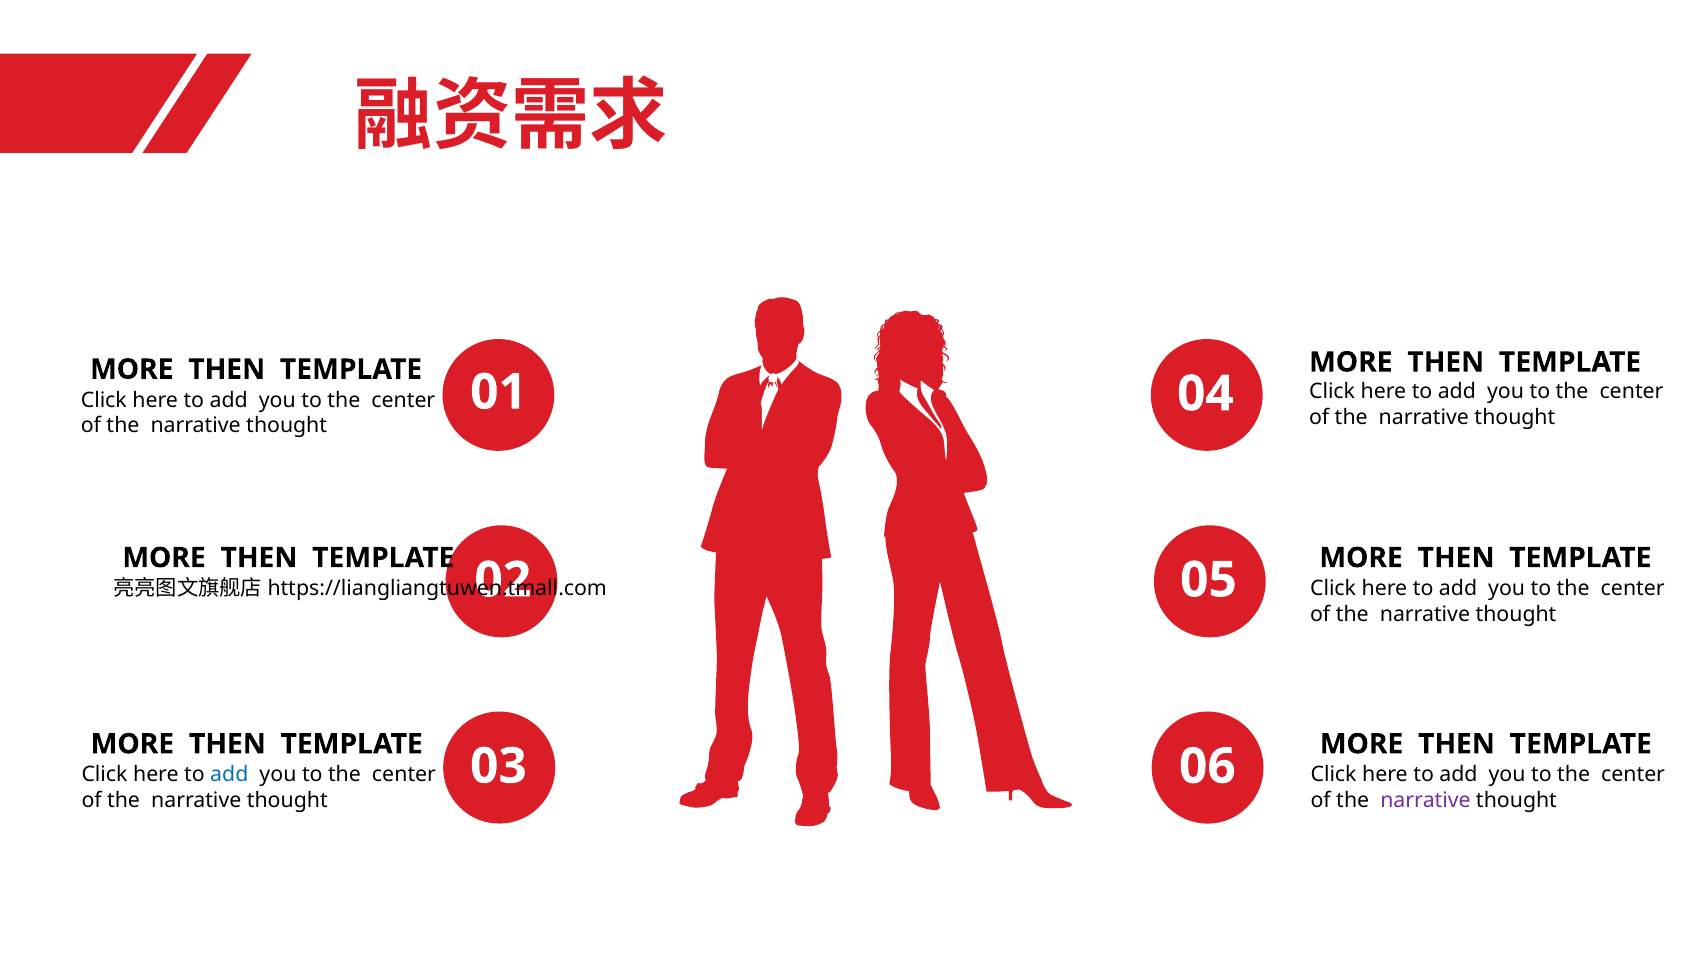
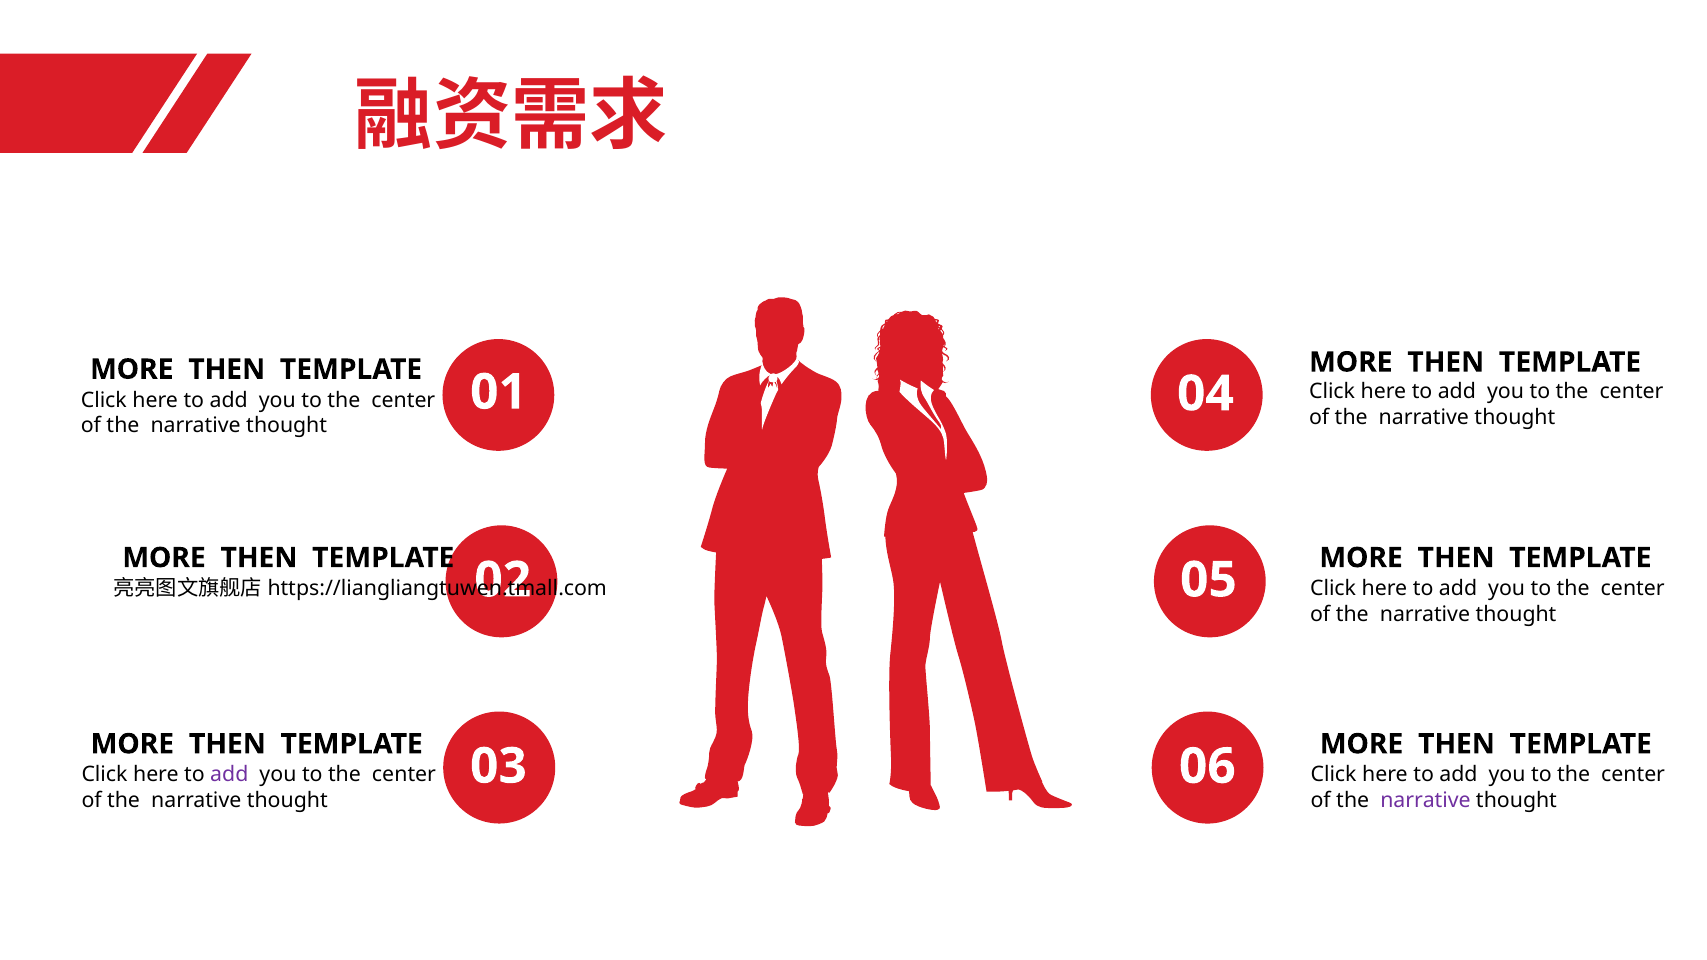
add at (229, 775) colour: blue -> purple
